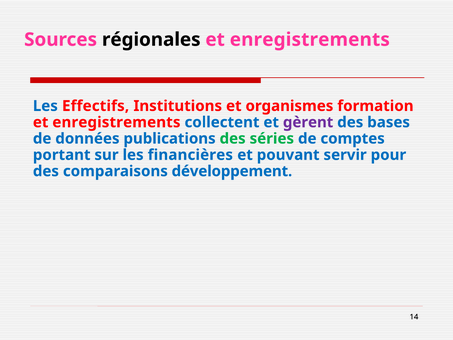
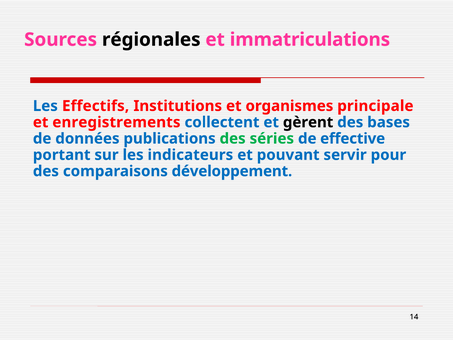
enregistrements at (310, 40): enregistrements -> immatriculations
formation: formation -> principale
gèrent colour: purple -> black
comptes: comptes -> effective
financières: financières -> indicateurs
